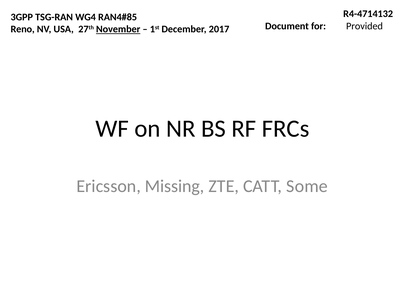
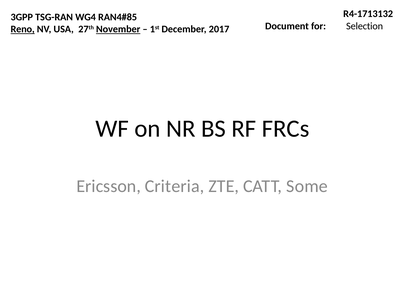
R4-4714132: R4-4714132 -> R4-1713132
Provided: Provided -> Selection
Reno underline: none -> present
Missing: Missing -> Criteria
